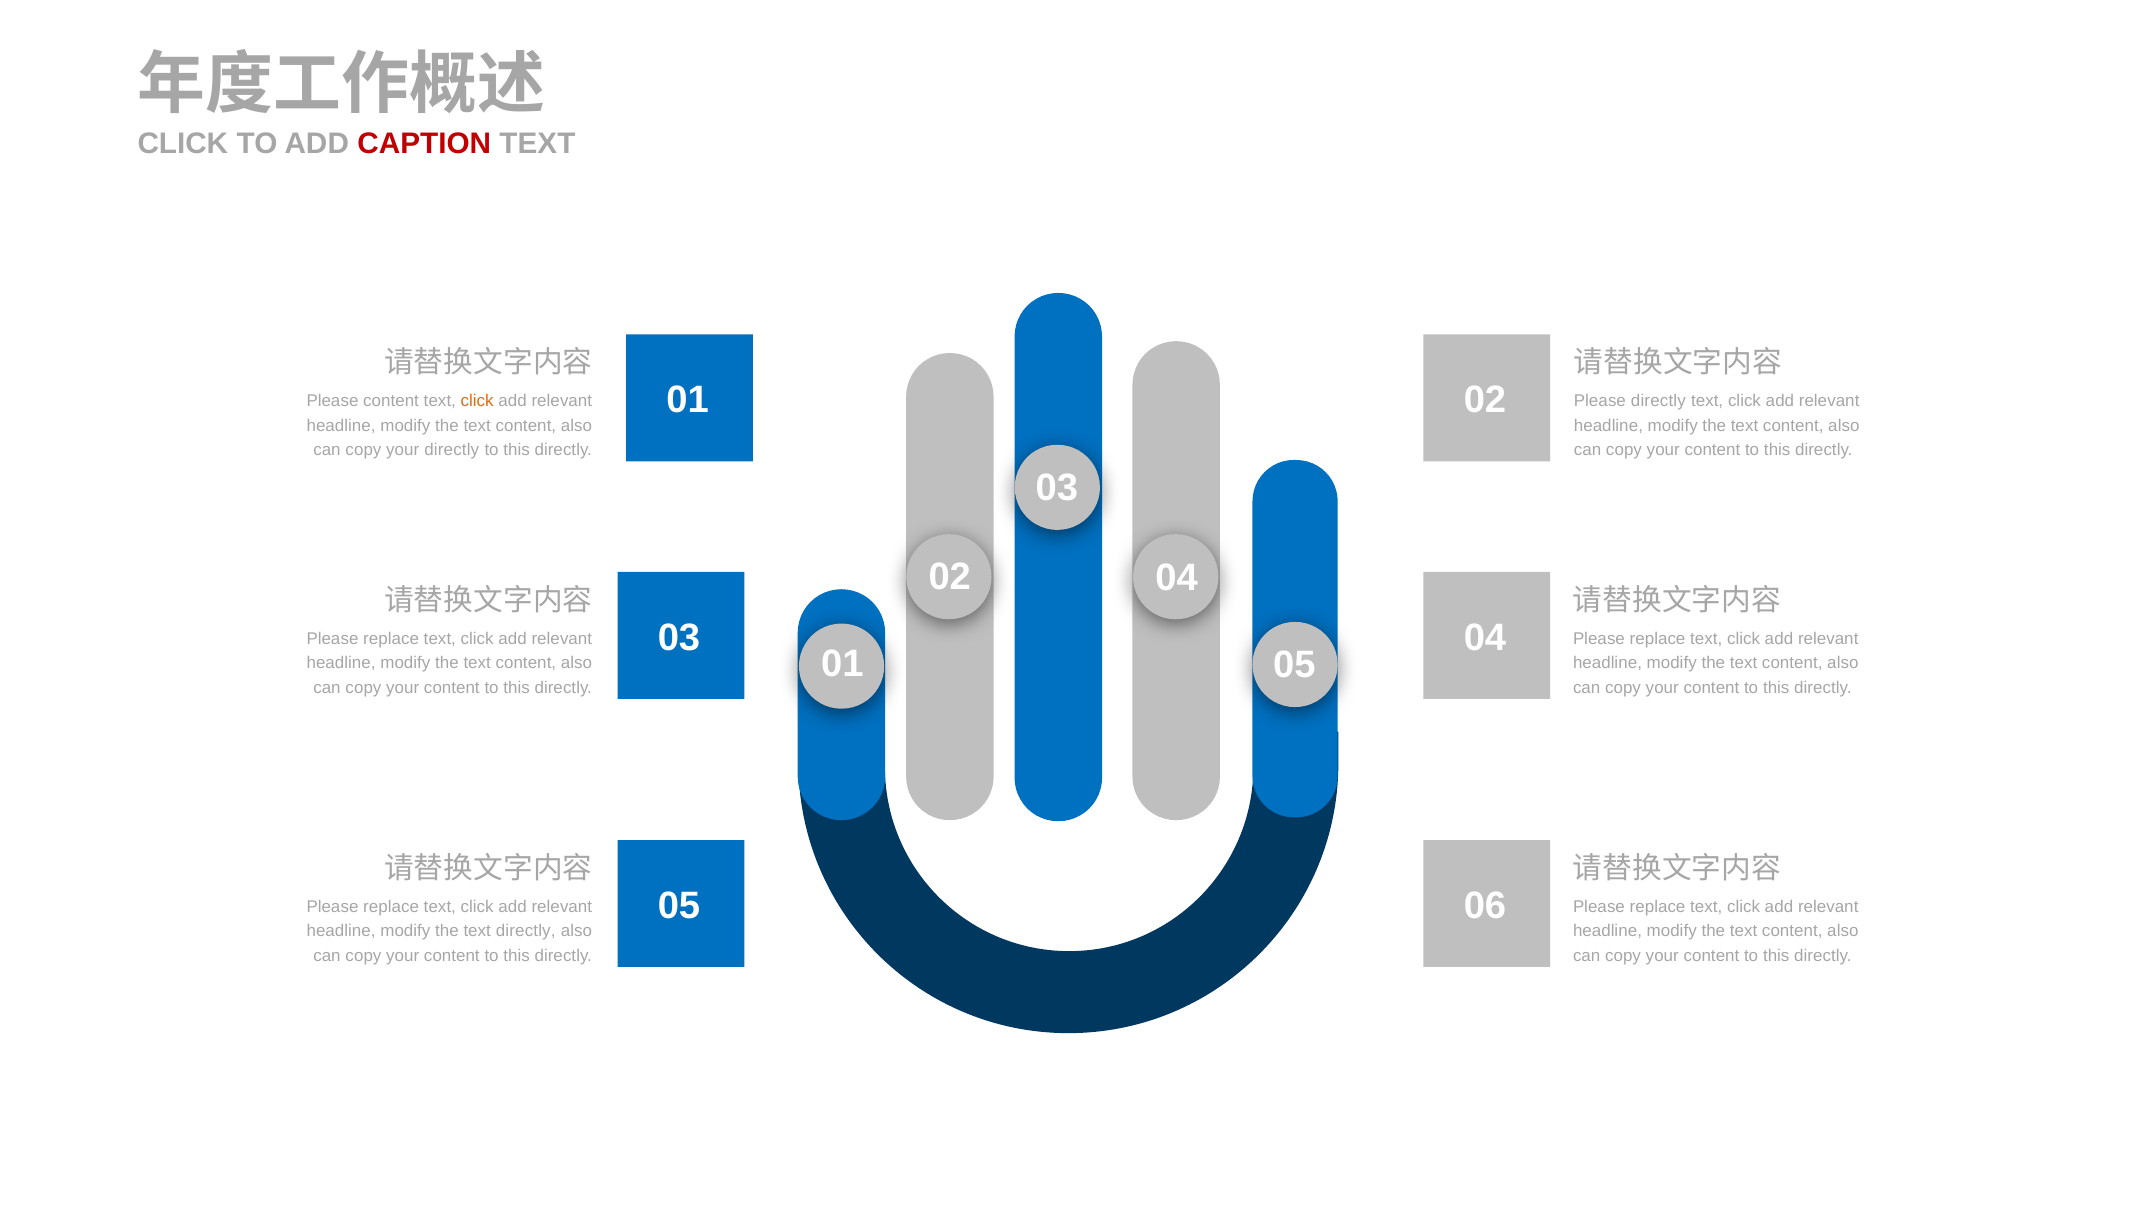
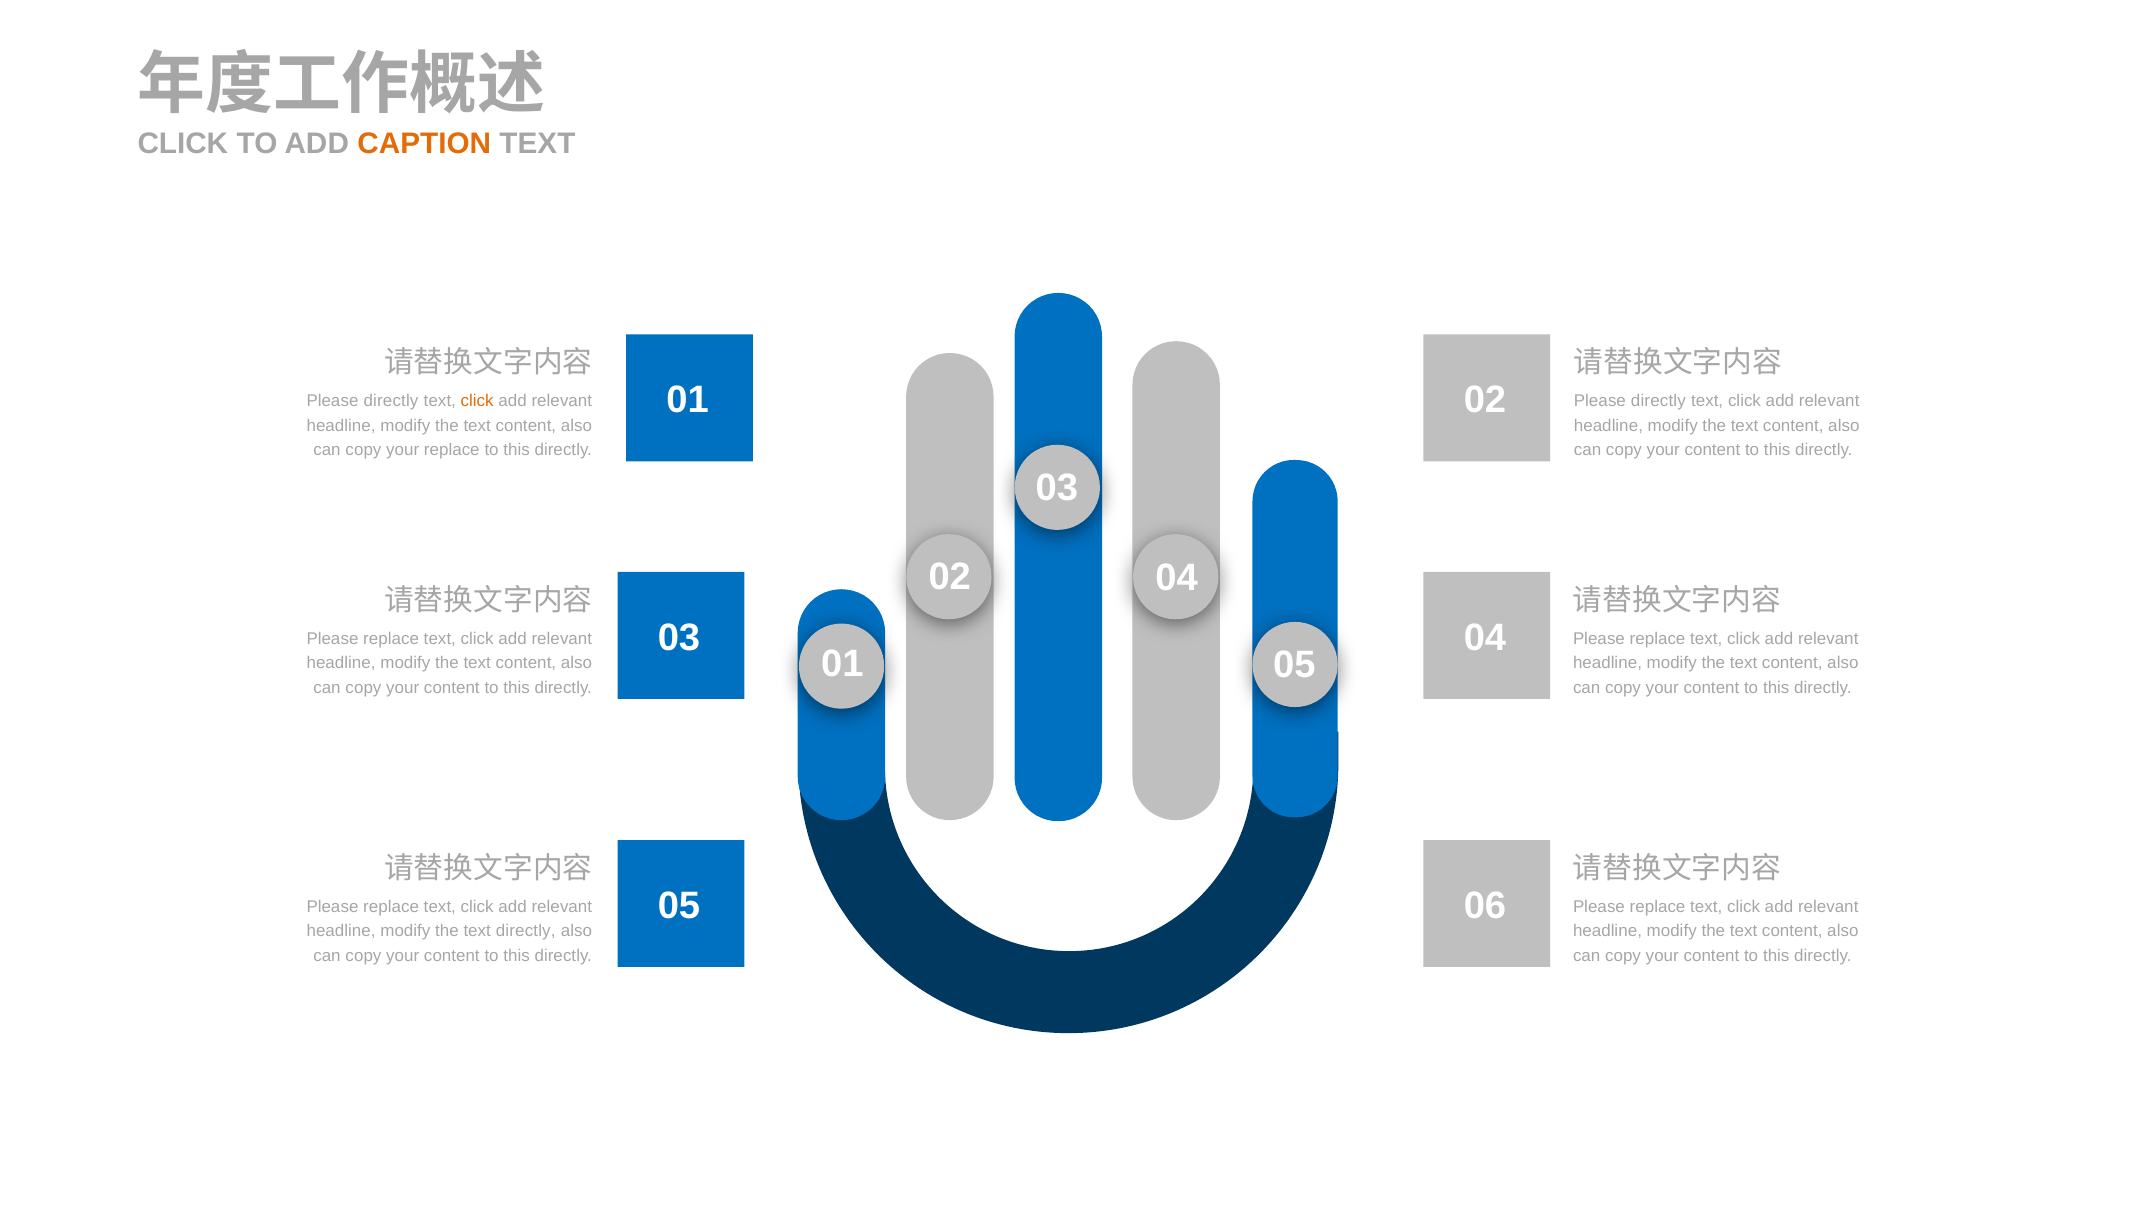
CAPTION colour: red -> orange
content at (391, 401): content -> directly
your directly: directly -> replace
